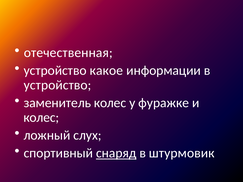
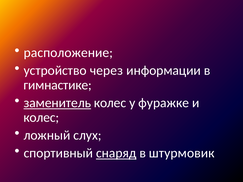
отечественная: отечественная -> расположение
какое: какое -> через
устройство at (58, 85): устройство -> гимнастике
заменитель underline: none -> present
